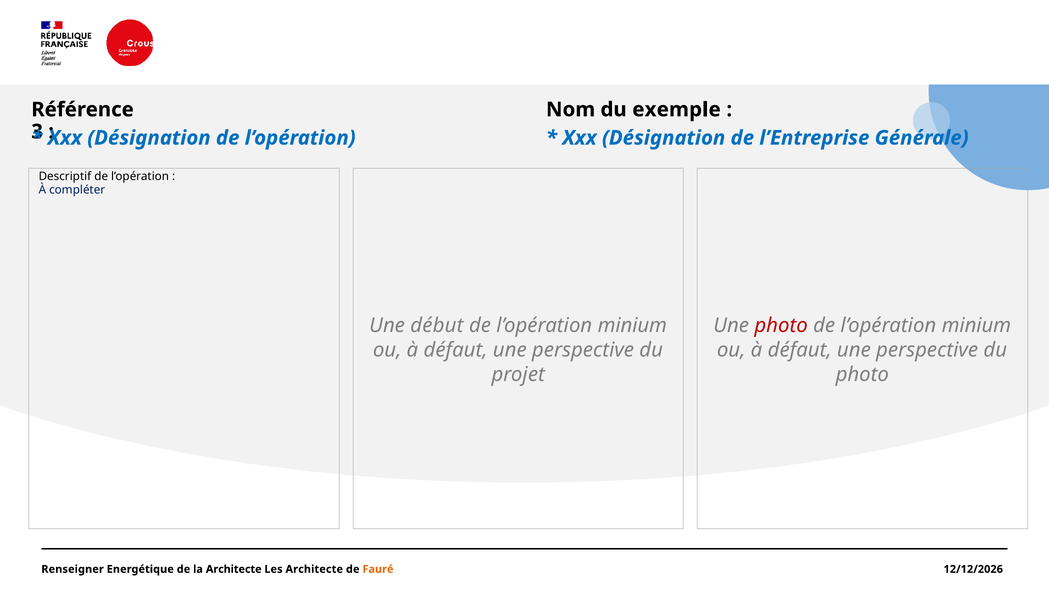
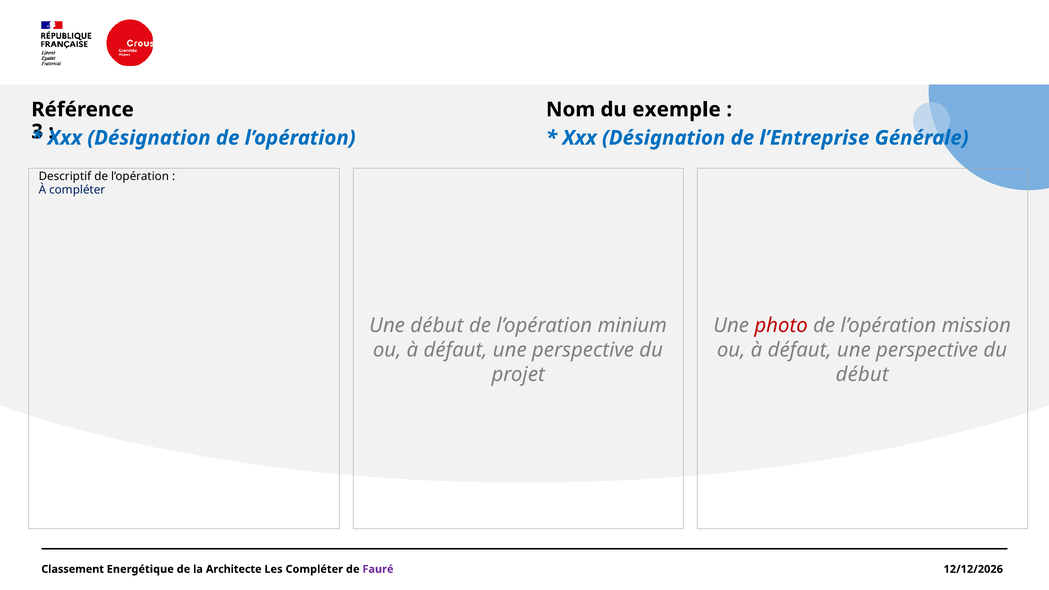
minium at (976, 325): minium -> mission
photo at (862, 374): photo -> début
Renseigner: Renseigner -> Classement
Les Architecte: Architecte -> Compléter
Fauré colour: orange -> purple
